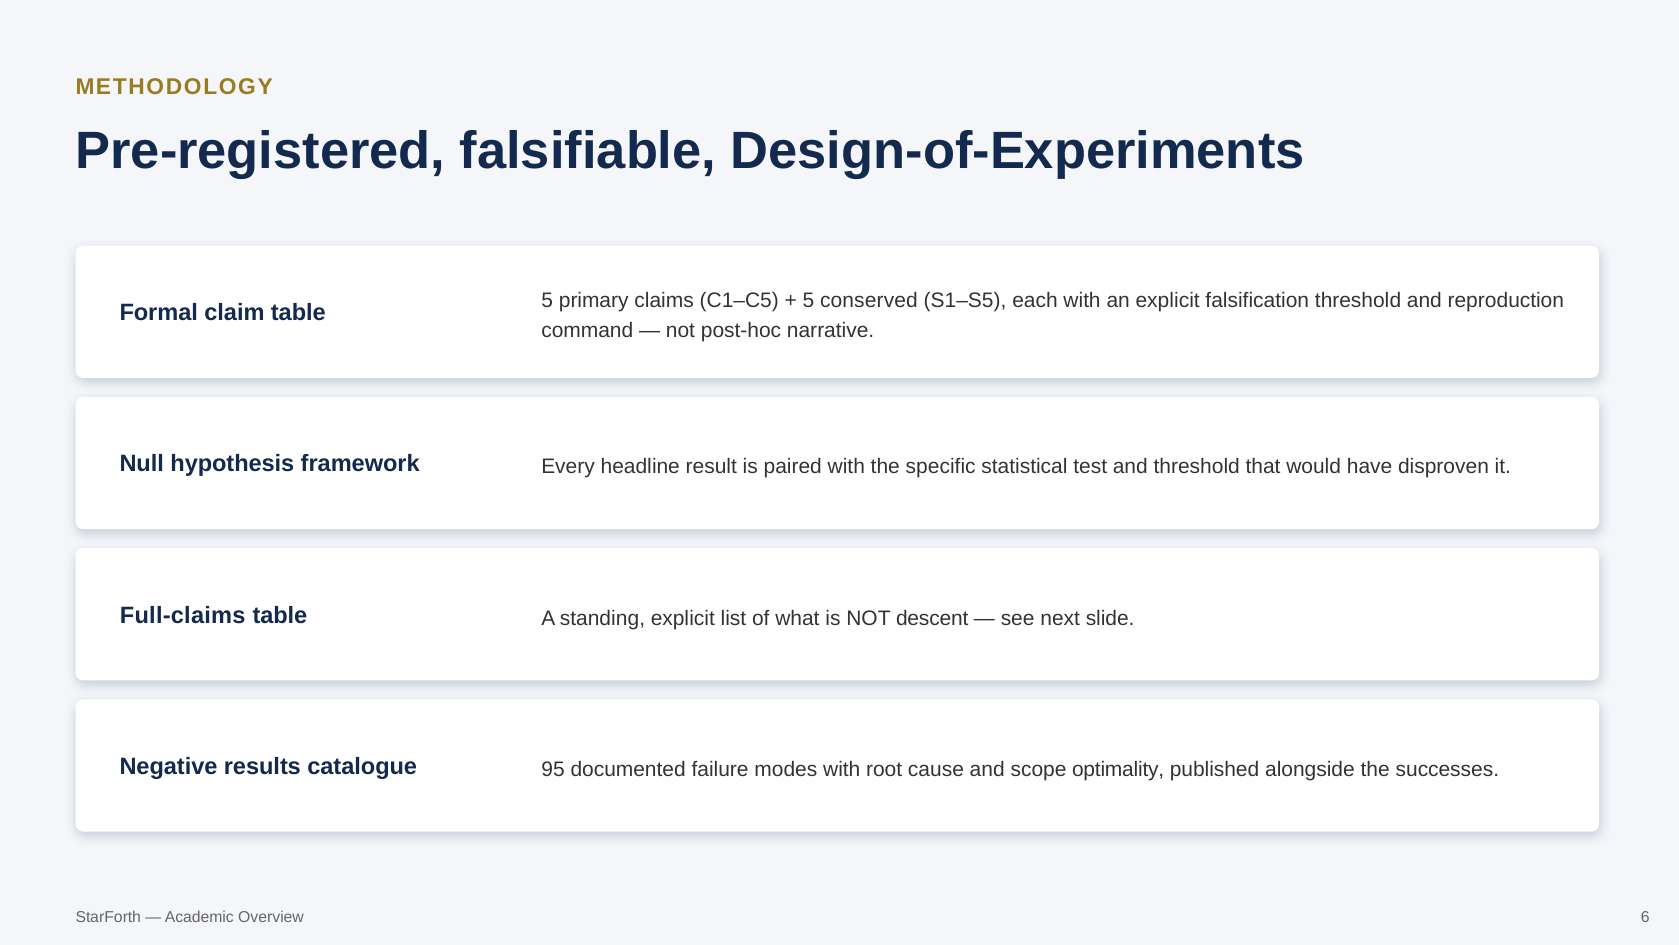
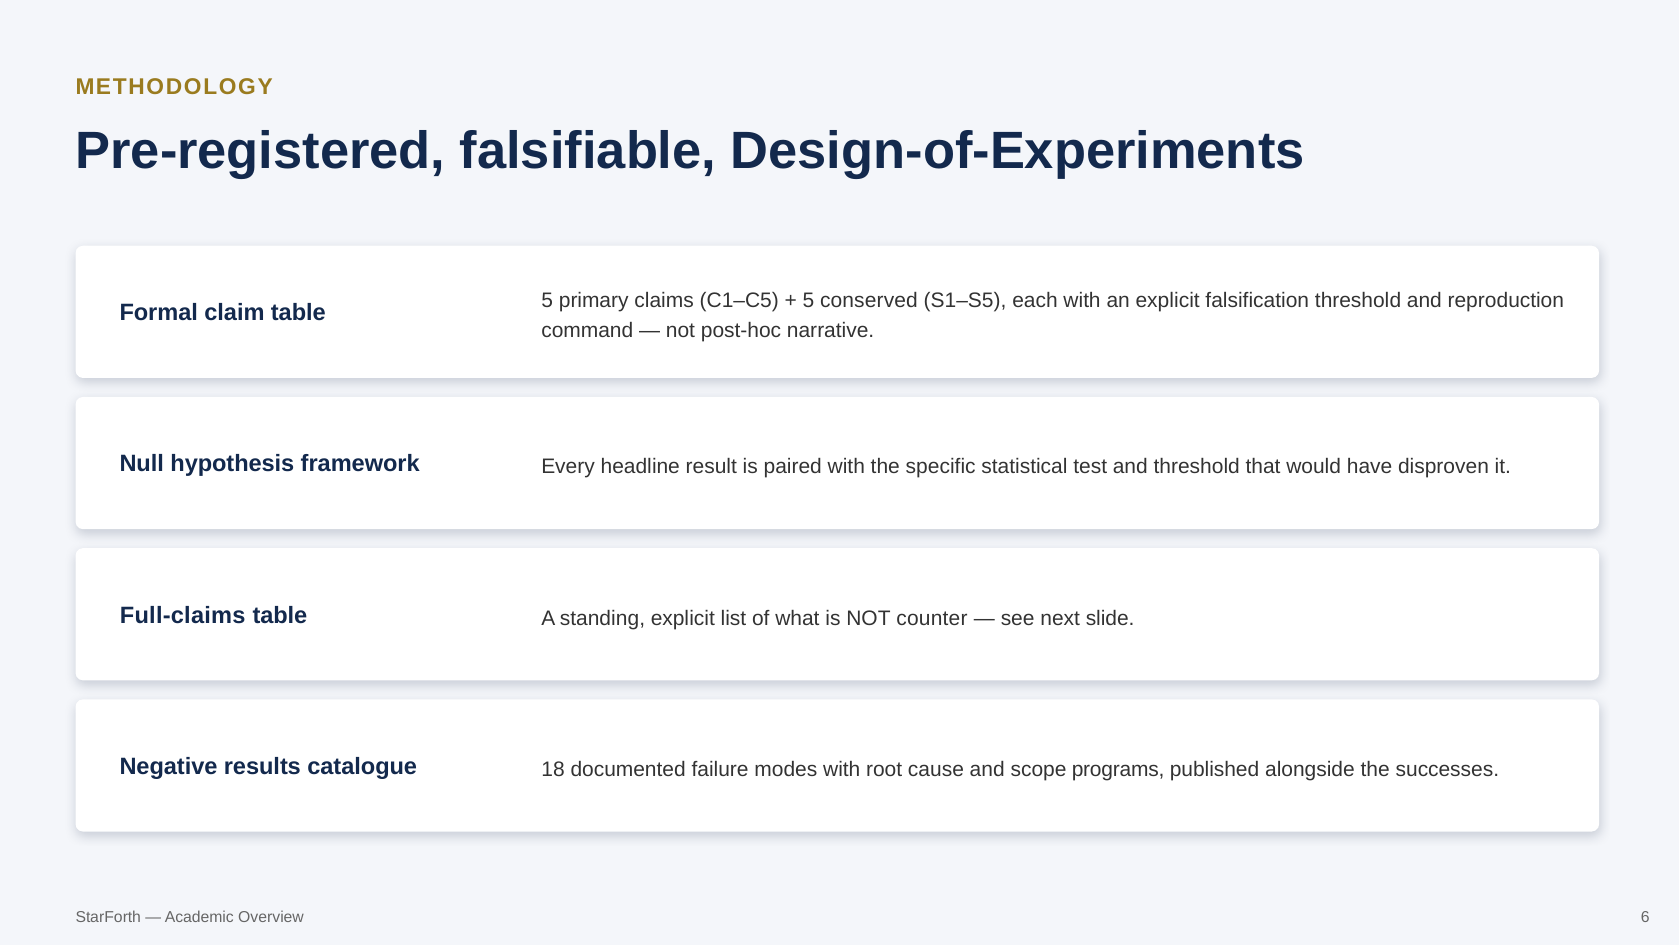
descent: descent -> counter
95: 95 -> 18
optimality: optimality -> programs
